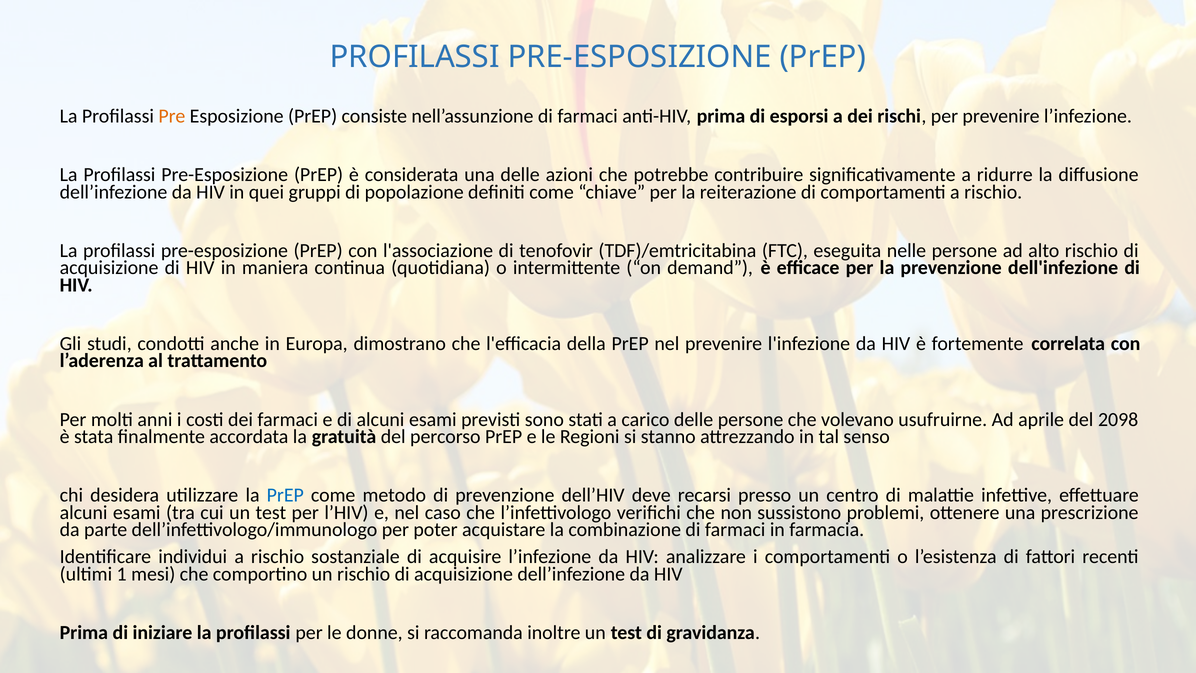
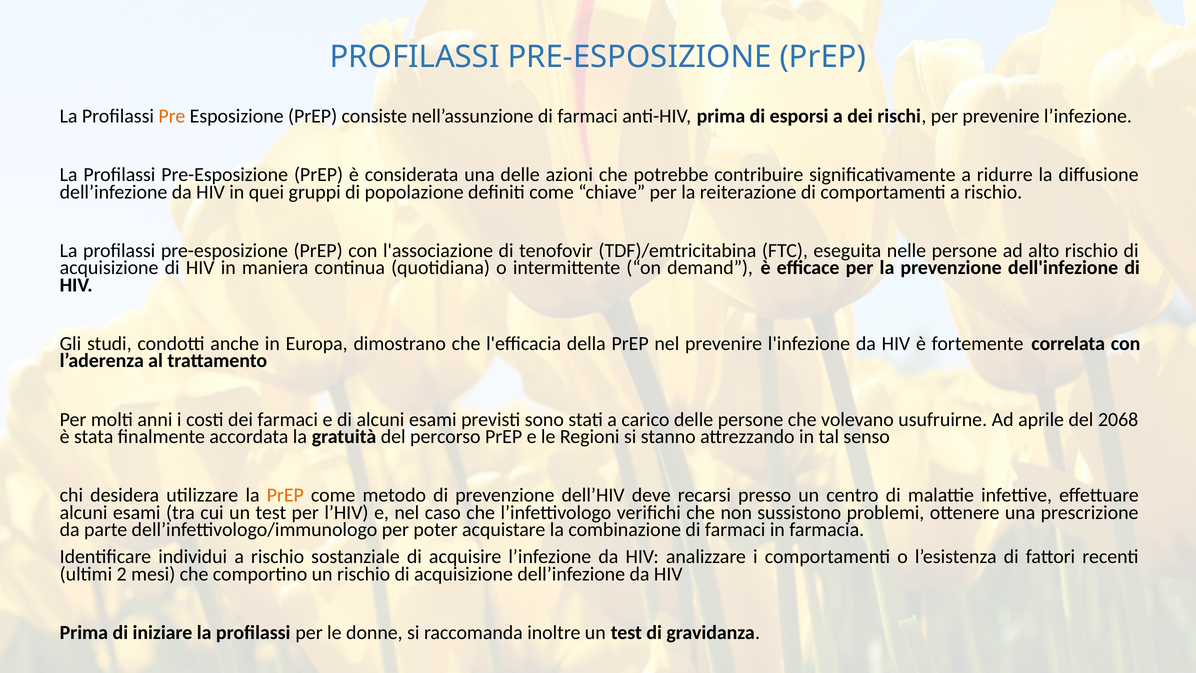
2098: 2098 -> 2068
PrEP at (285, 495) colour: blue -> orange
1: 1 -> 2
